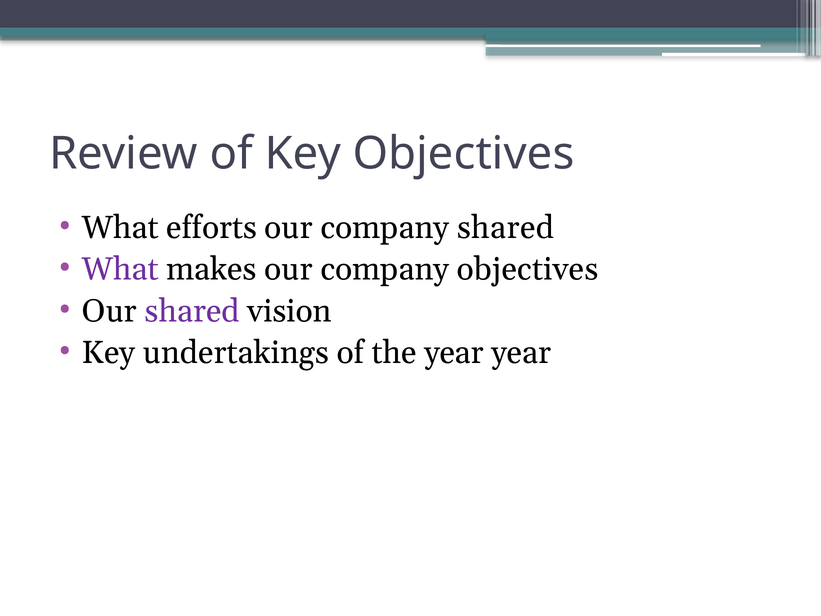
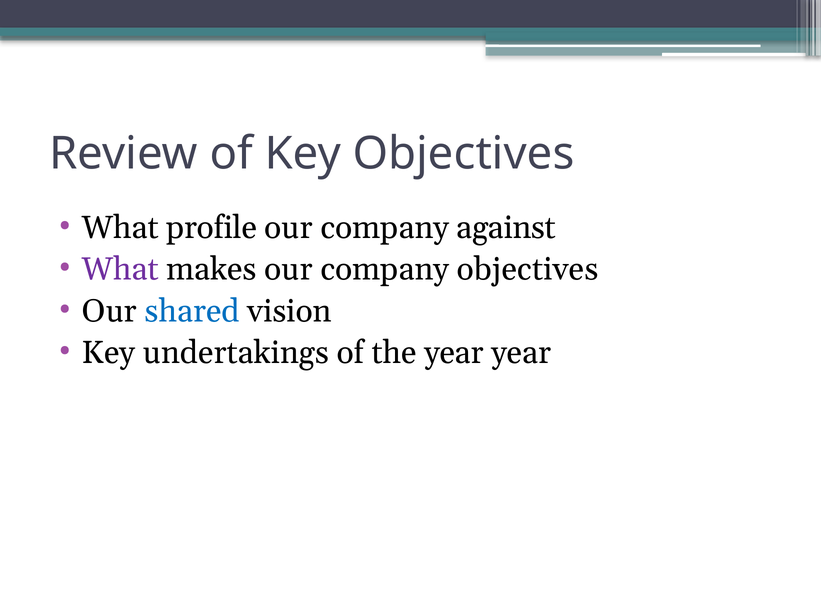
efforts: efforts -> profile
company shared: shared -> against
shared at (192, 311) colour: purple -> blue
